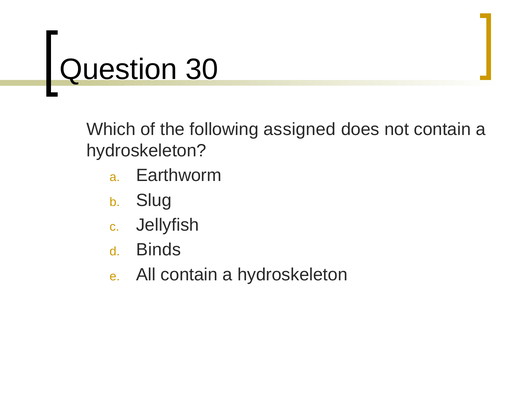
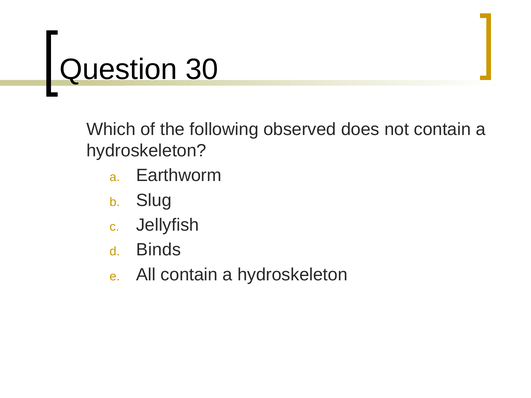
assigned: assigned -> observed
